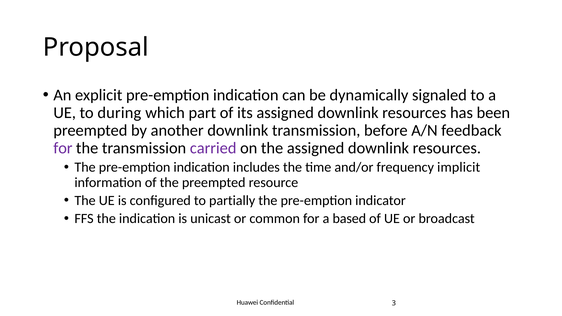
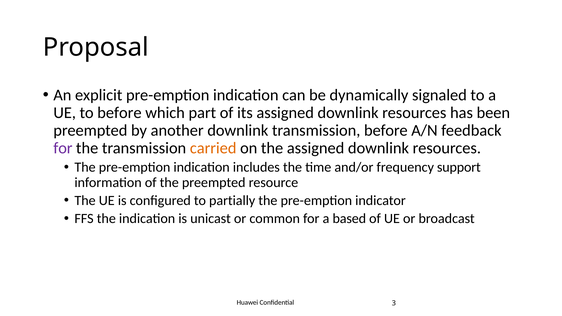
to during: during -> before
carried colour: purple -> orange
implicit: implicit -> support
